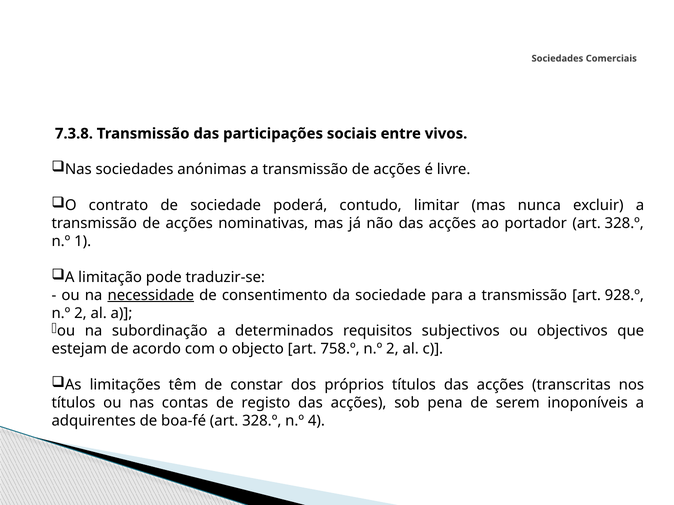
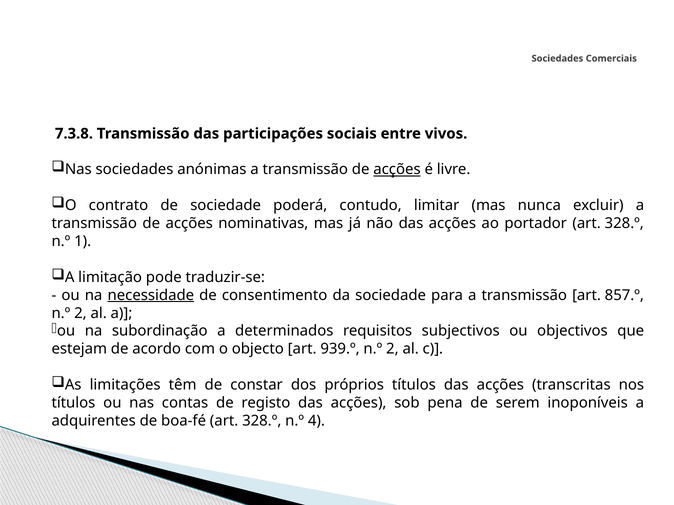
acções at (397, 170) underline: none -> present
928.º: 928.º -> 857.º
758.º: 758.º -> 939.º
